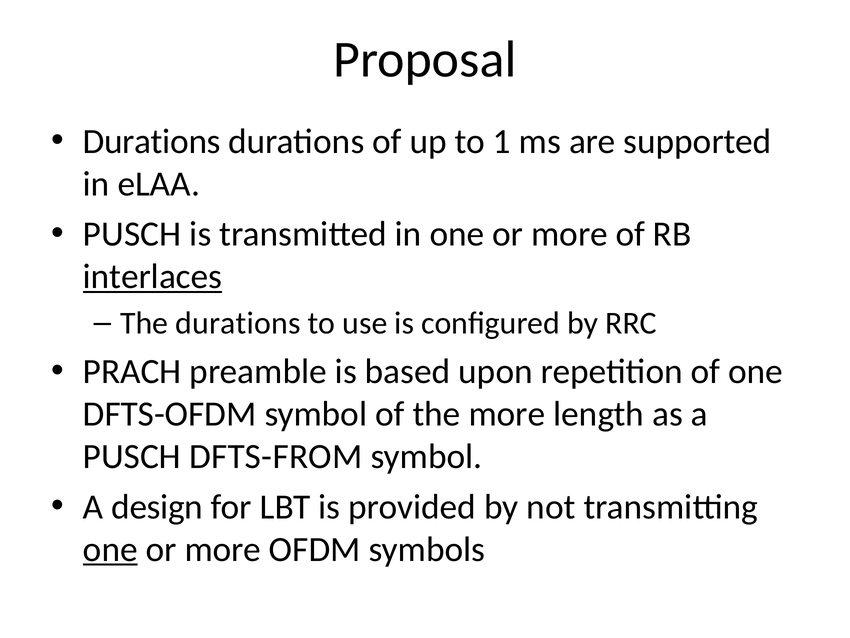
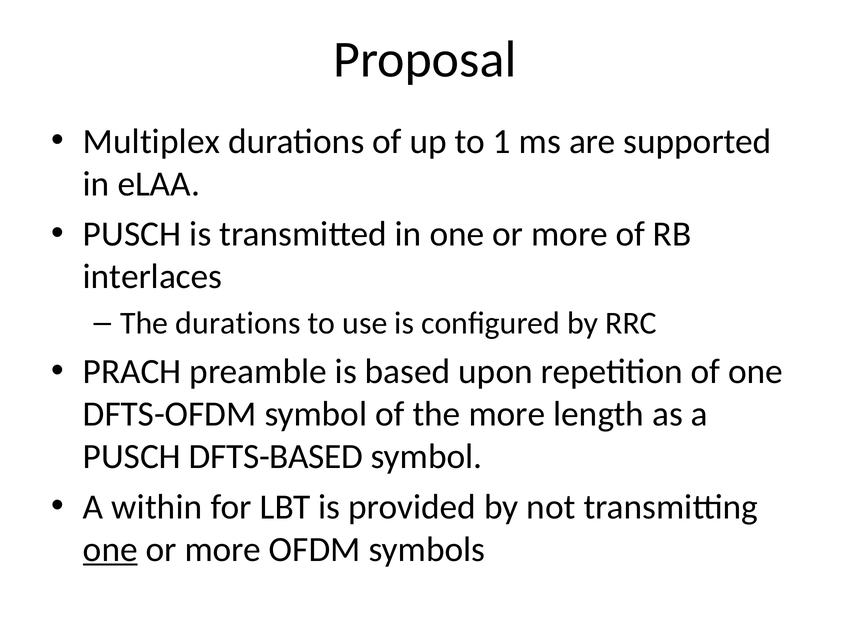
Durations at (152, 141): Durations -> Multiplex
interlaces underline: present -> none
DFTS-FROM: DFTS-FROM -> DFTS-BASED
design: design -> within
